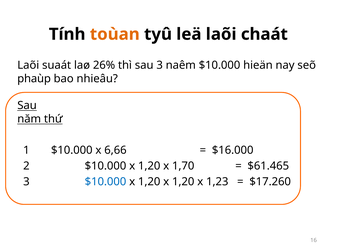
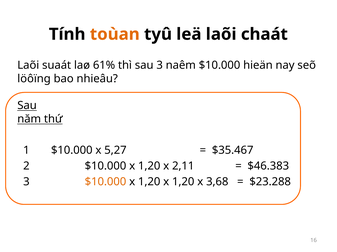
26%: 26% -> 61%
phaùp: phaùp -> löôïng
6,66: 6,66 -> 5,27
$16.000: $16.000 -> $35.467
1,70: 1,70 -> 2,11
$61.465: $61.465 -> $46.383
$10.000 at (106, 182) colour: blue -> orange
1,23: 1,23 -> 3,68
$17.260: $17.260 -> $23.288
